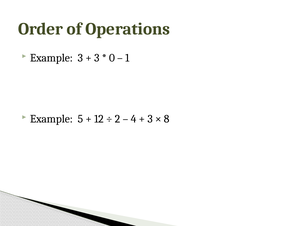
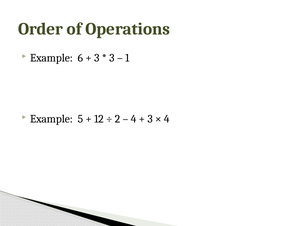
Example 3: 3 -> 6
0 at (112, 58): 0 -> 3
8 at (167, 119): 8 -> 4
